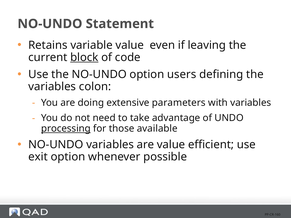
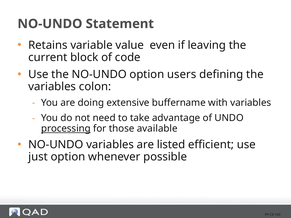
block underline: present -> none
parameters: parameters -> buffername
are value: value -> listed
exit: exit -> just
